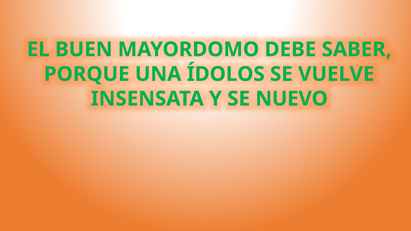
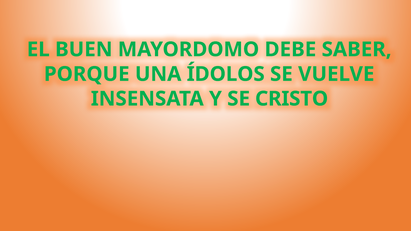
NUEVO: NUEVO -> CRISTO
